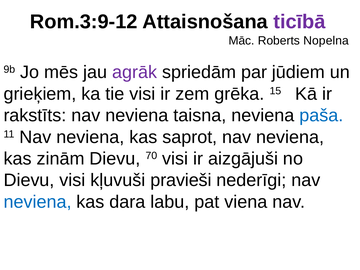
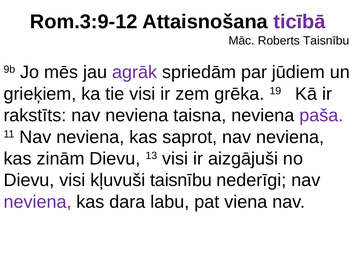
Roberts Nopelna: Nopelna -> Taisnību
15: 15 -> 19
paša colour: blue -> purple
70: 70 -> 13
kļuvuši pravieši: pravieši -> taisnību
neviena at (38, 202) colour: blue -> purple
